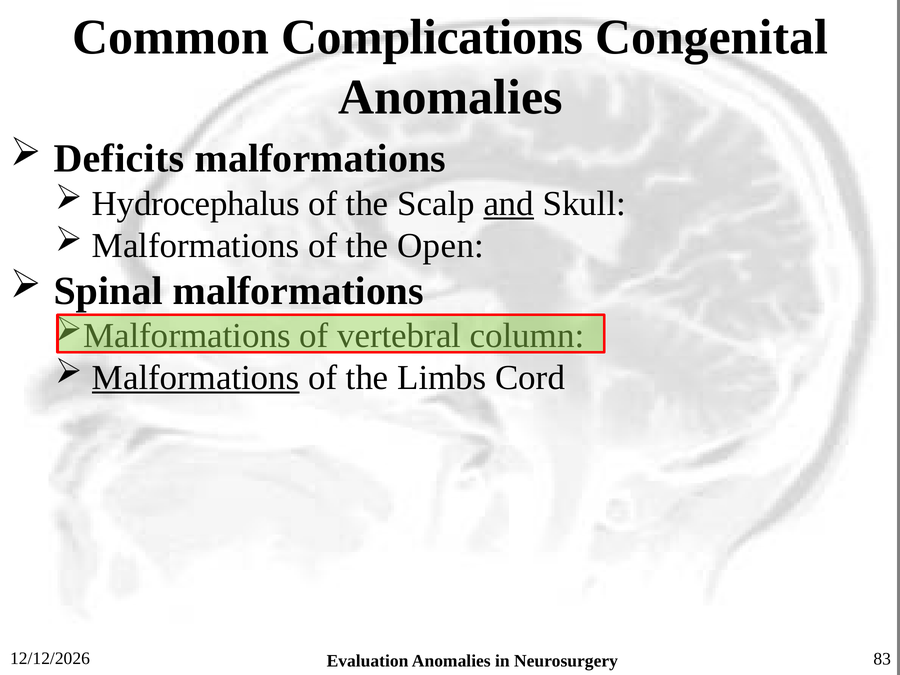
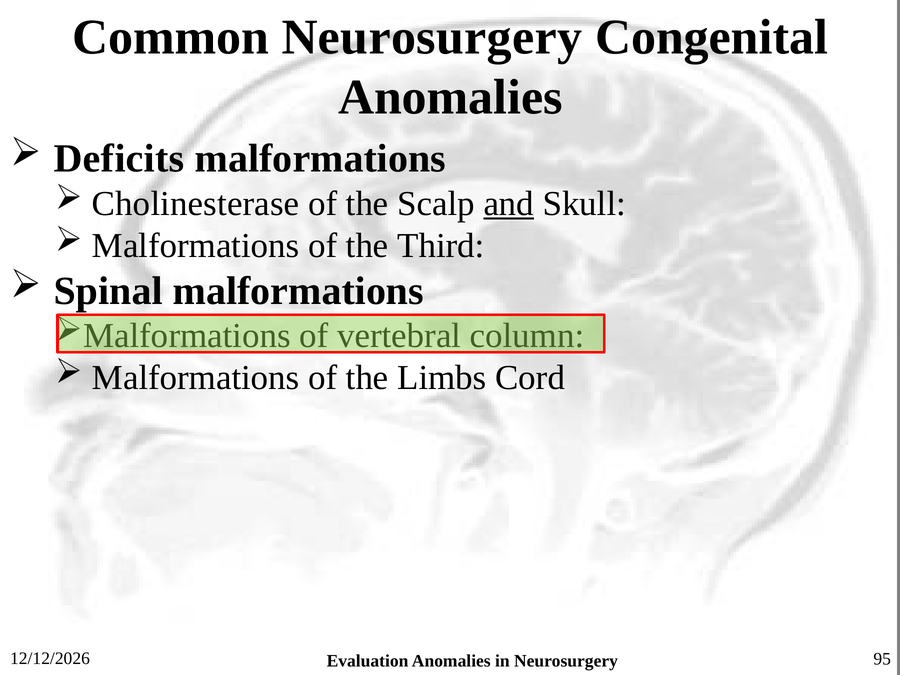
Common Complications: Complications -> Neurosurgery
Hydrocephalus: Hydrocephalus -> Cholinesterase
Open: Open -> Third
Malformations at (196, 378) underline: present -> none
83: 83 -> 95
